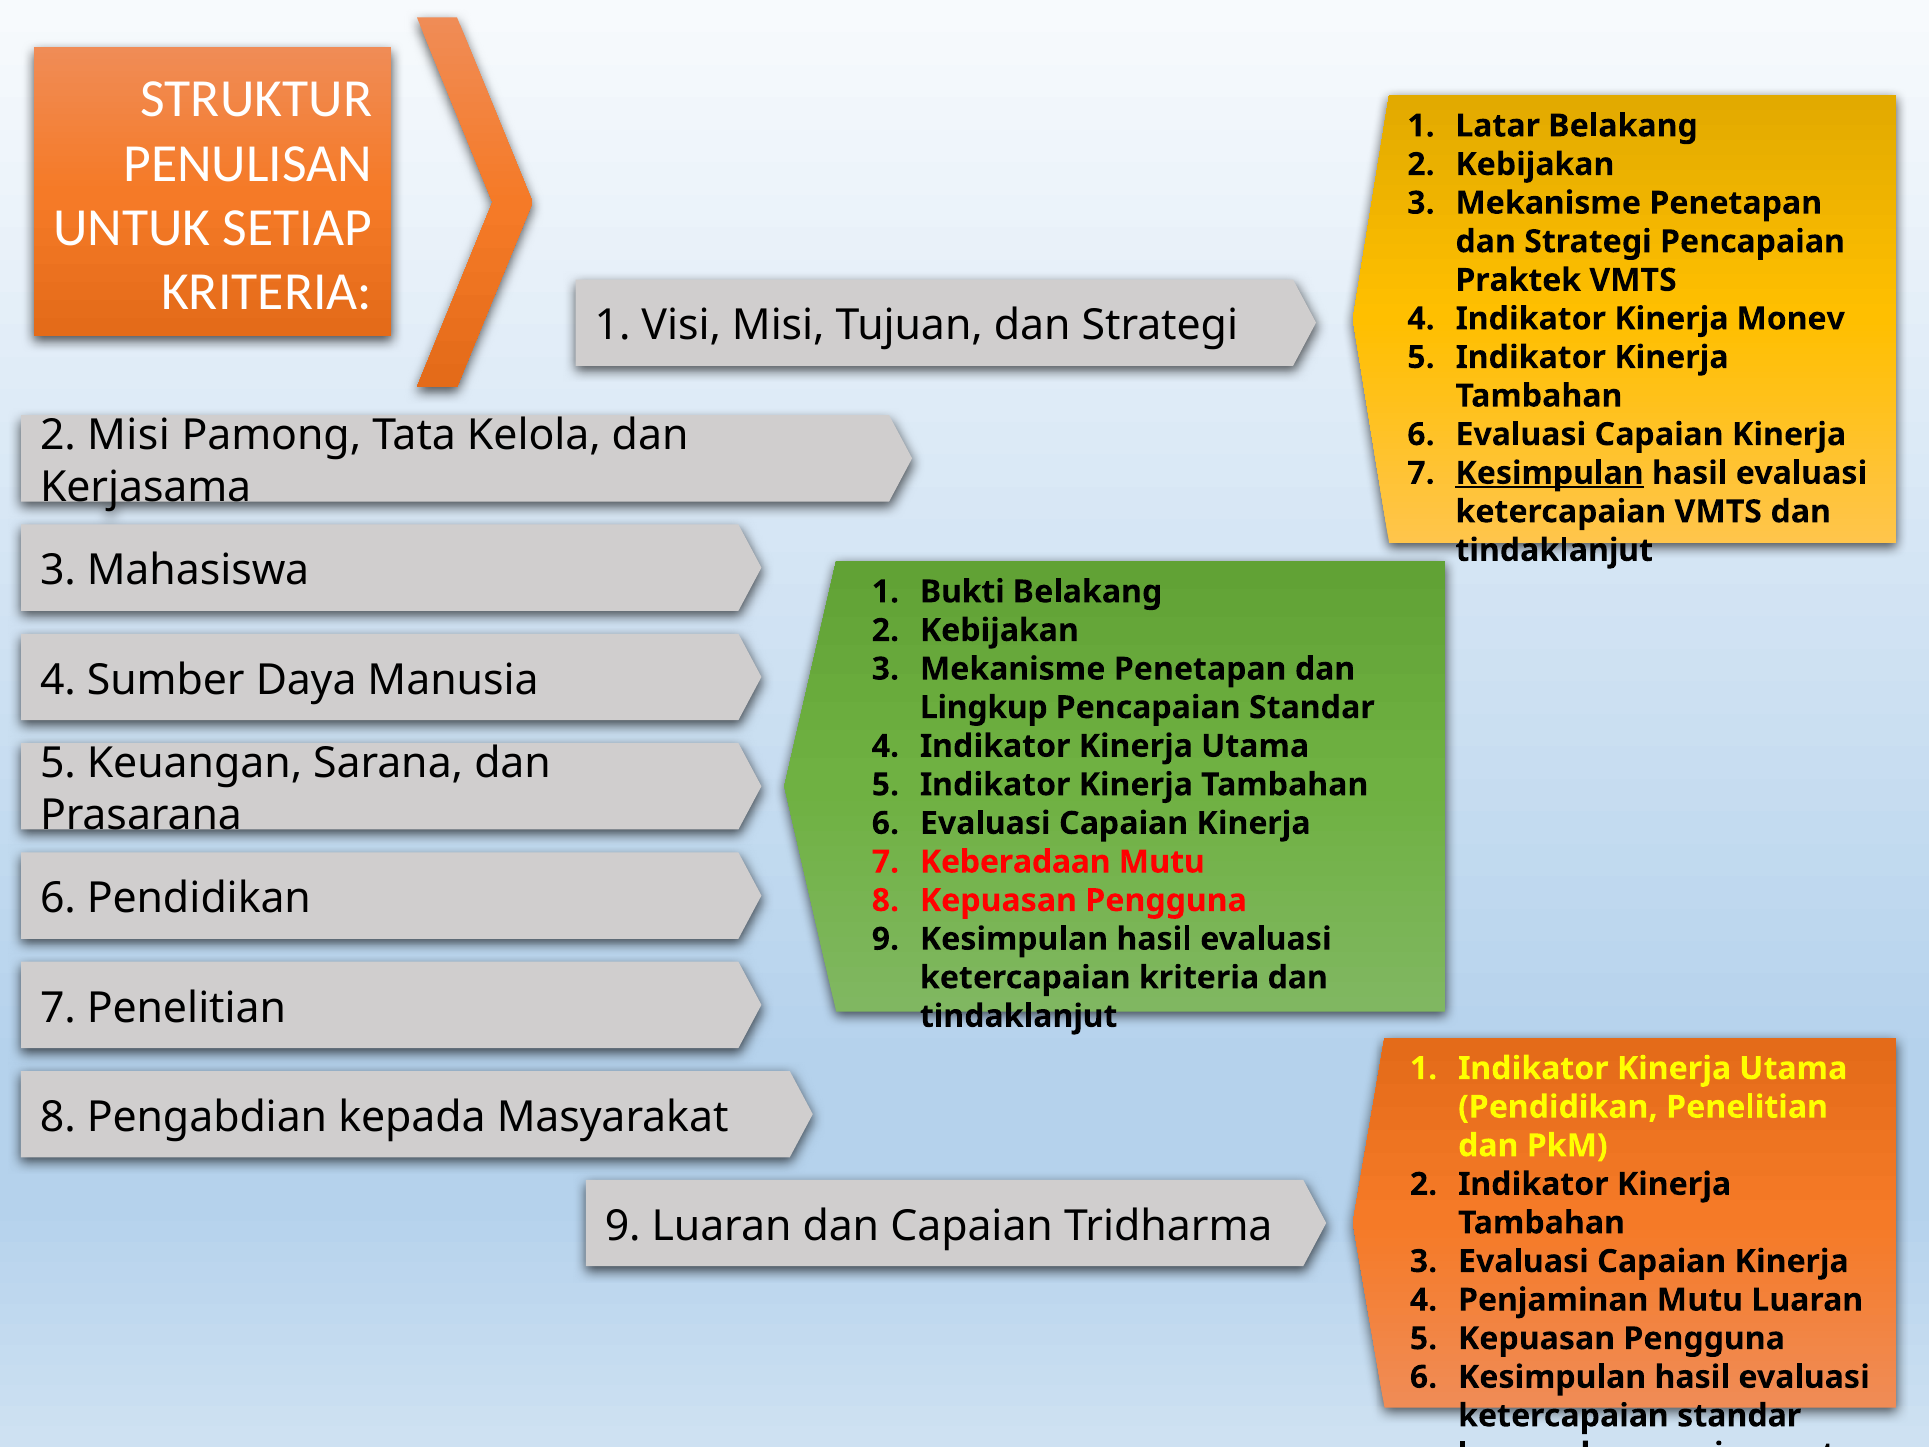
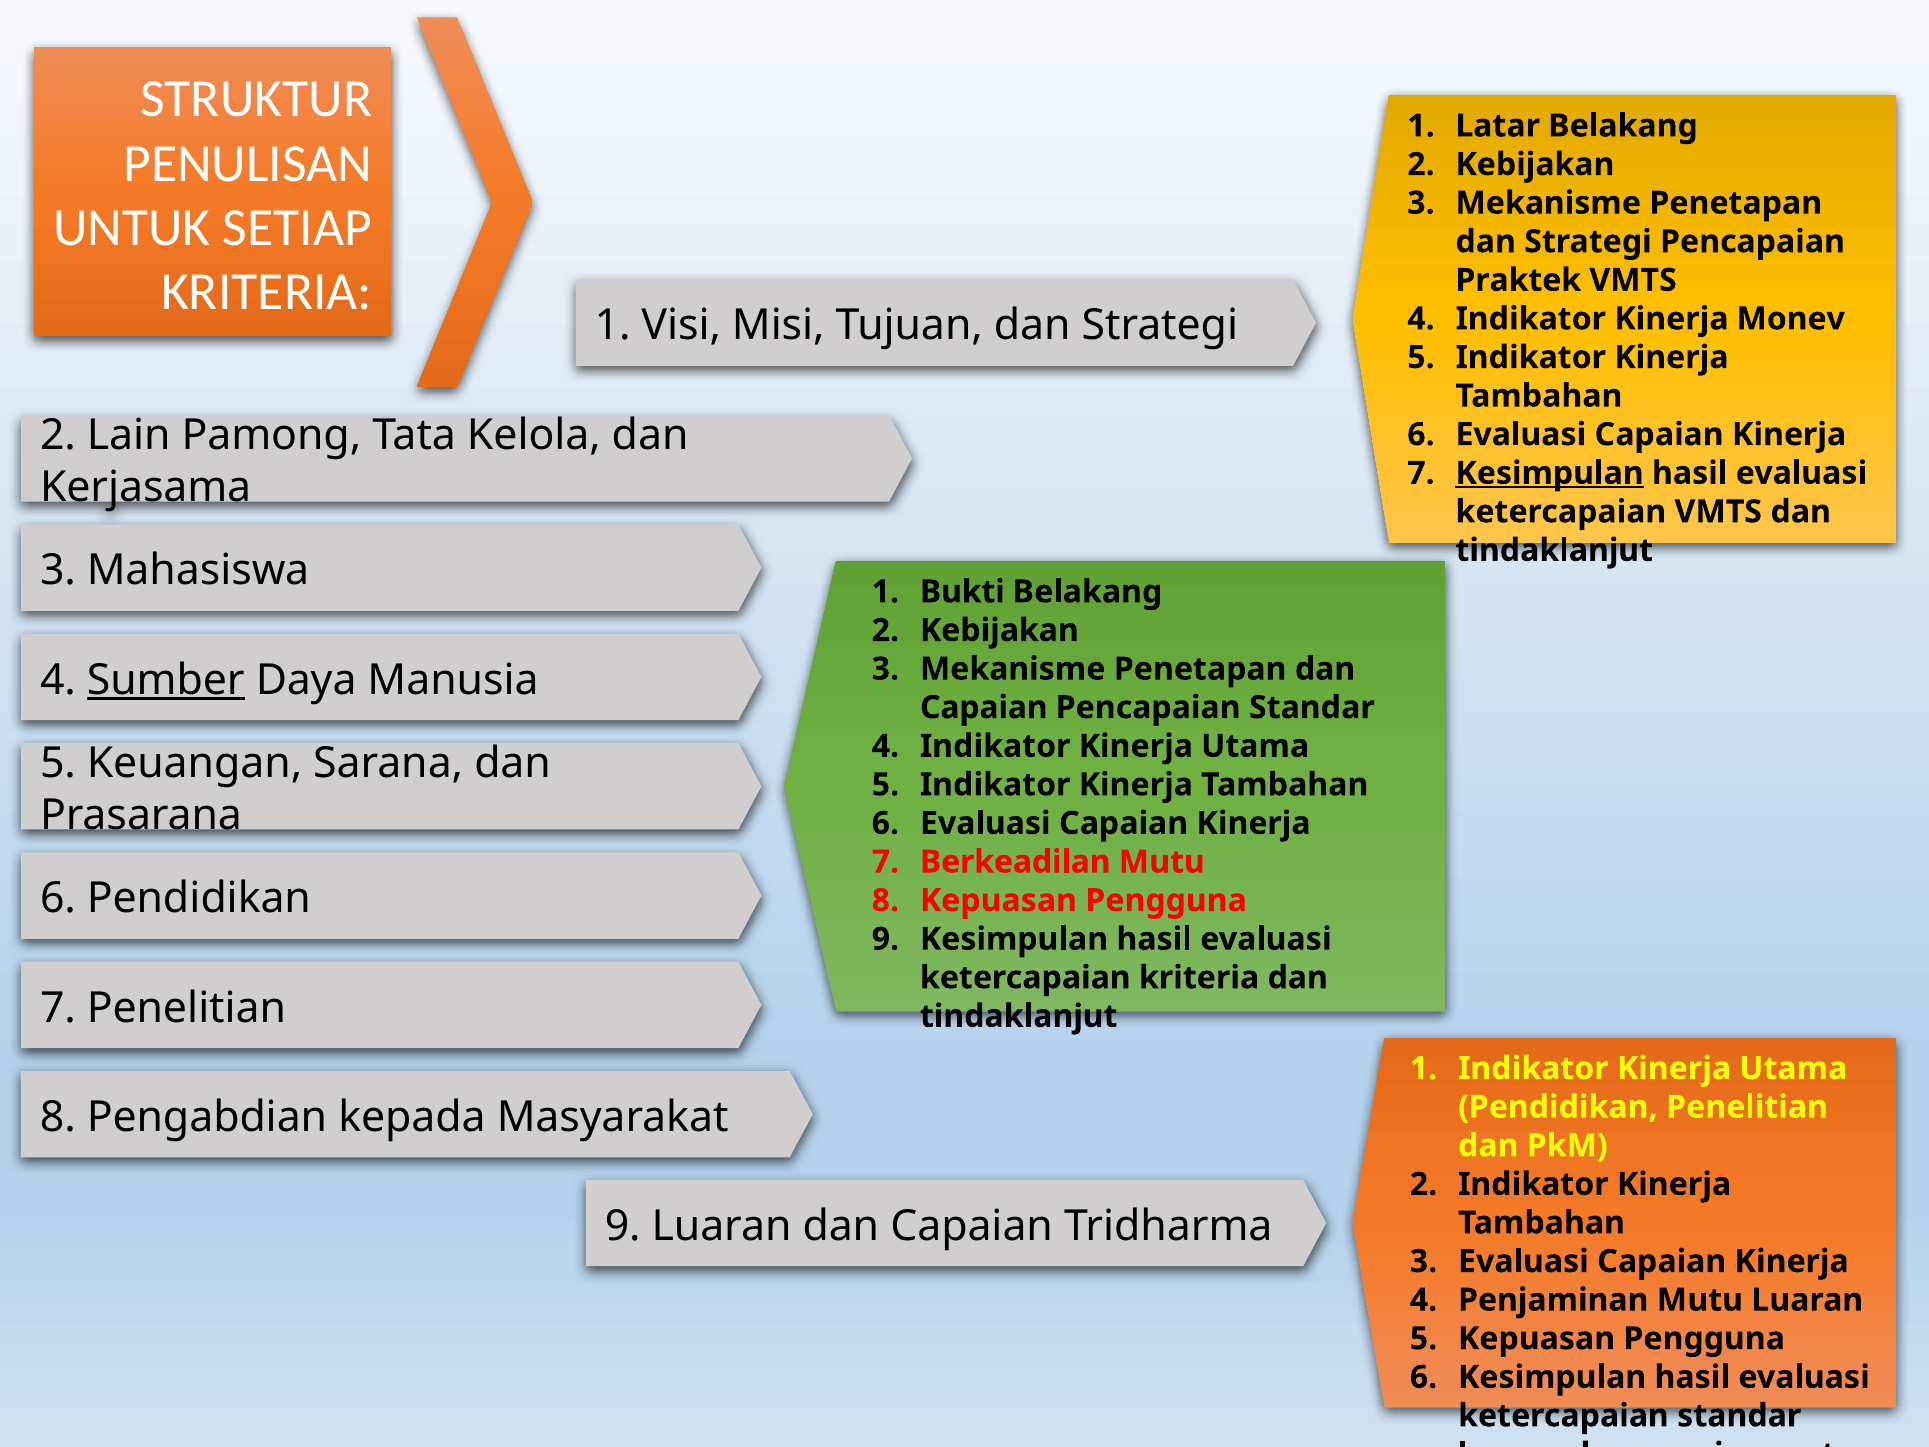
2 Misi: Misi -> Lain
Sumber underline: none -> present
Lingkup at (984, 707): Lingkup -> Capaian
Keberadaan: Keberadaan -> Berkeadilan
